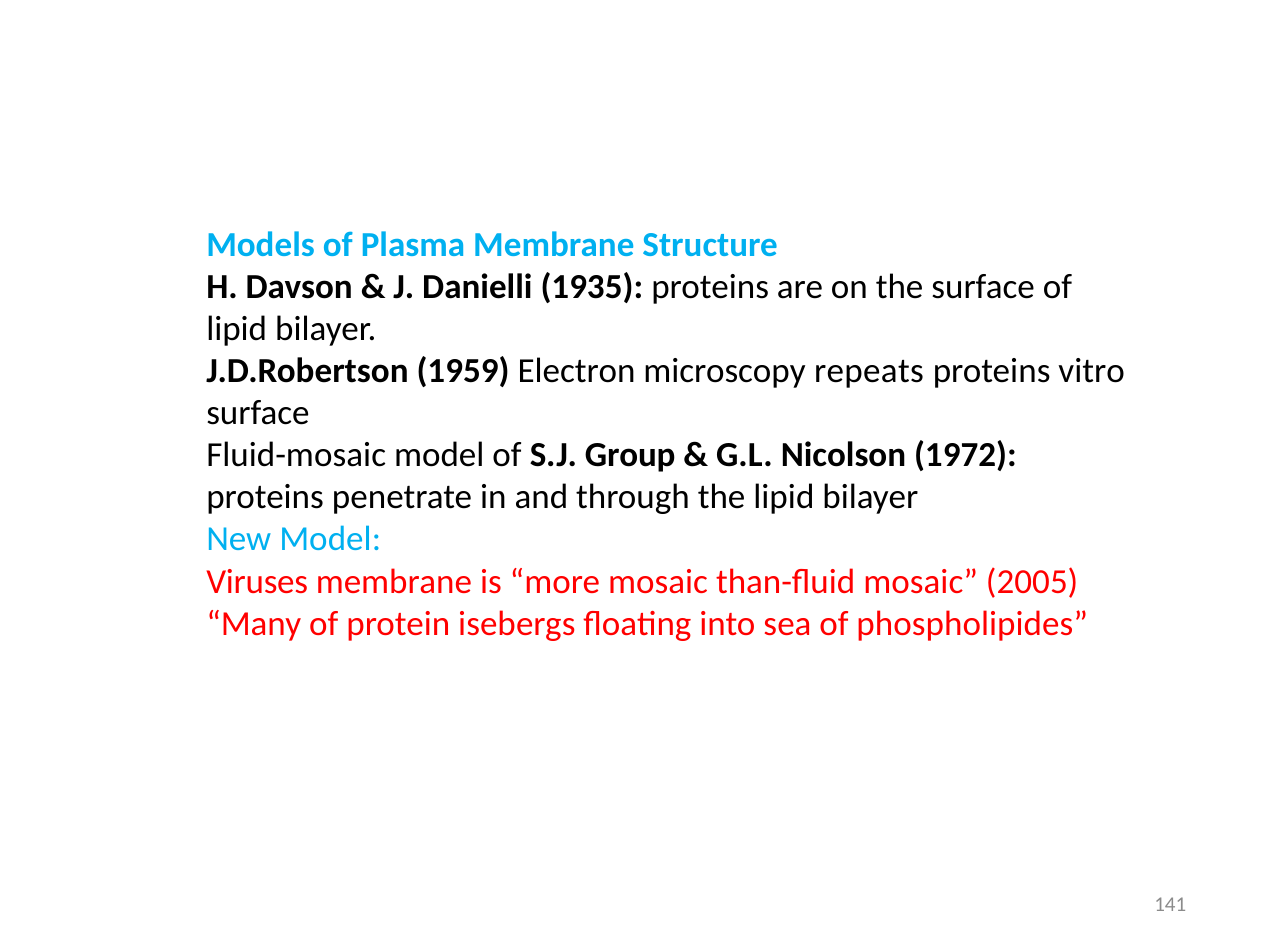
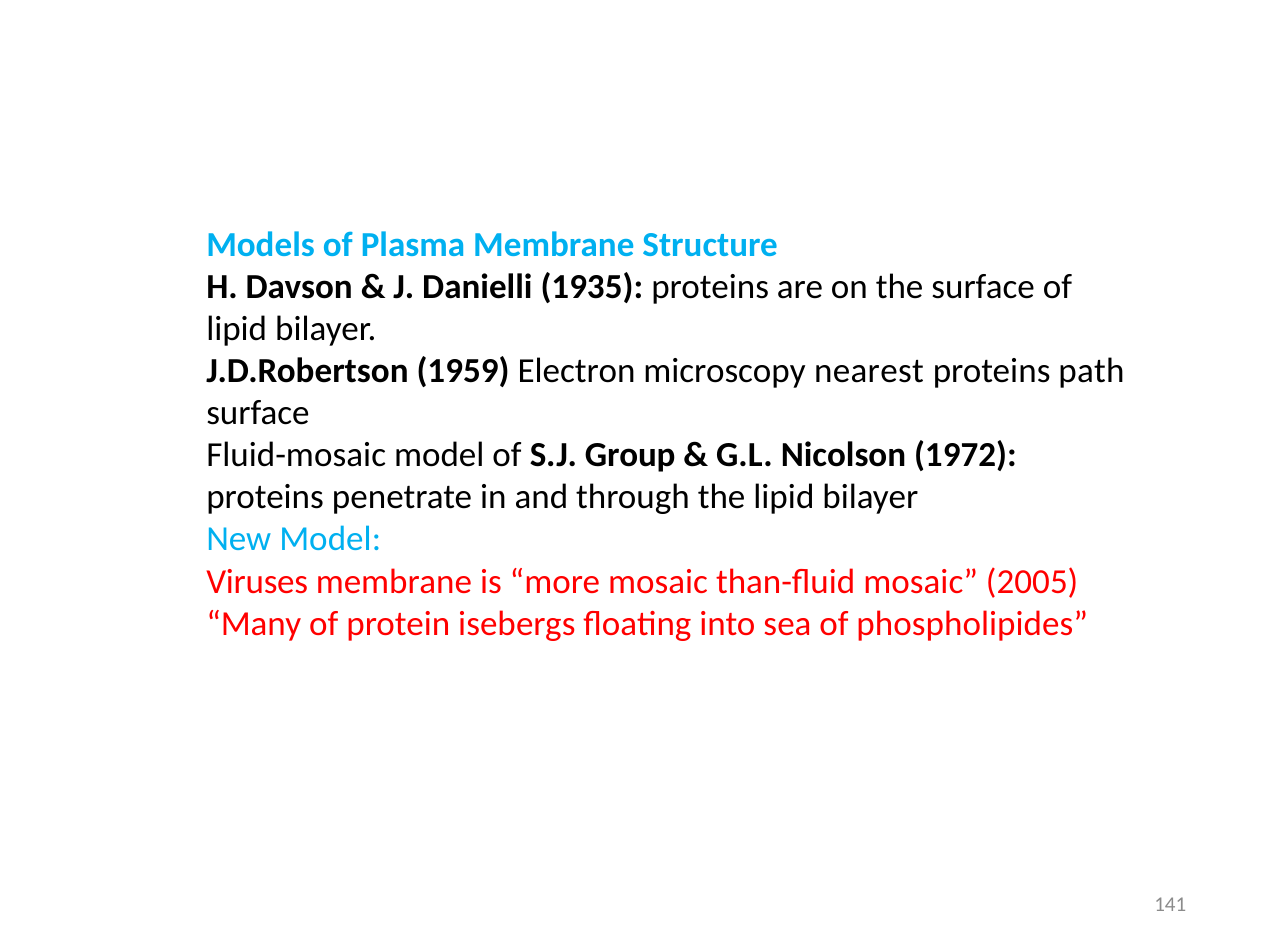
repeats: repeats -> nearest
vitro: vitro -> path
